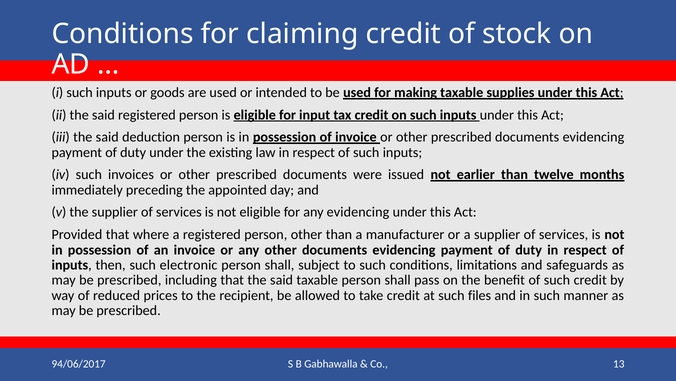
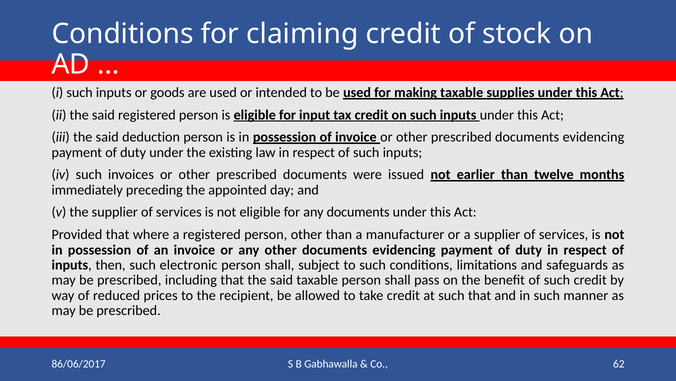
any evidencing: evidencing -> documents
such files: files -> that
13: 13 -> 62
94/06/2017: 94/06/2017 -> 86/06/2017
